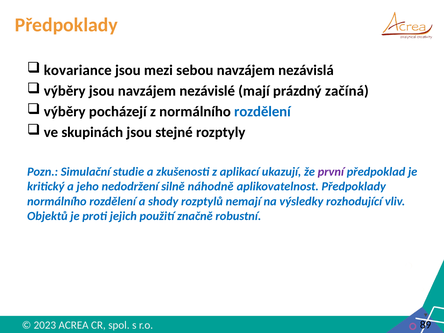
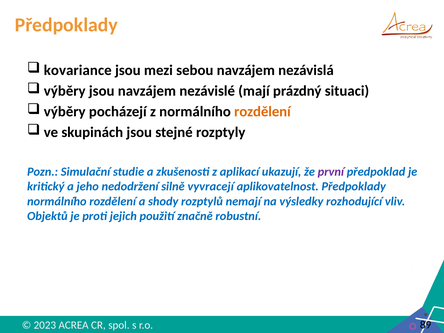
začíná: začíná -> situaci
rozdělení at (262, 112) colour: blue -> orange
náhodně: náhodně -> vyvracejí
